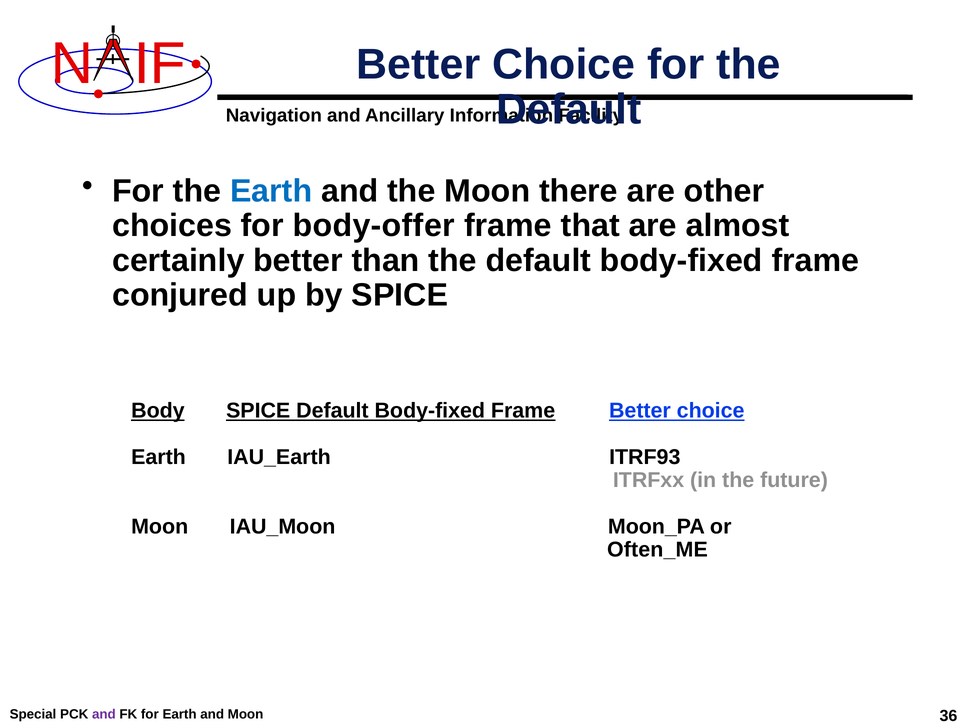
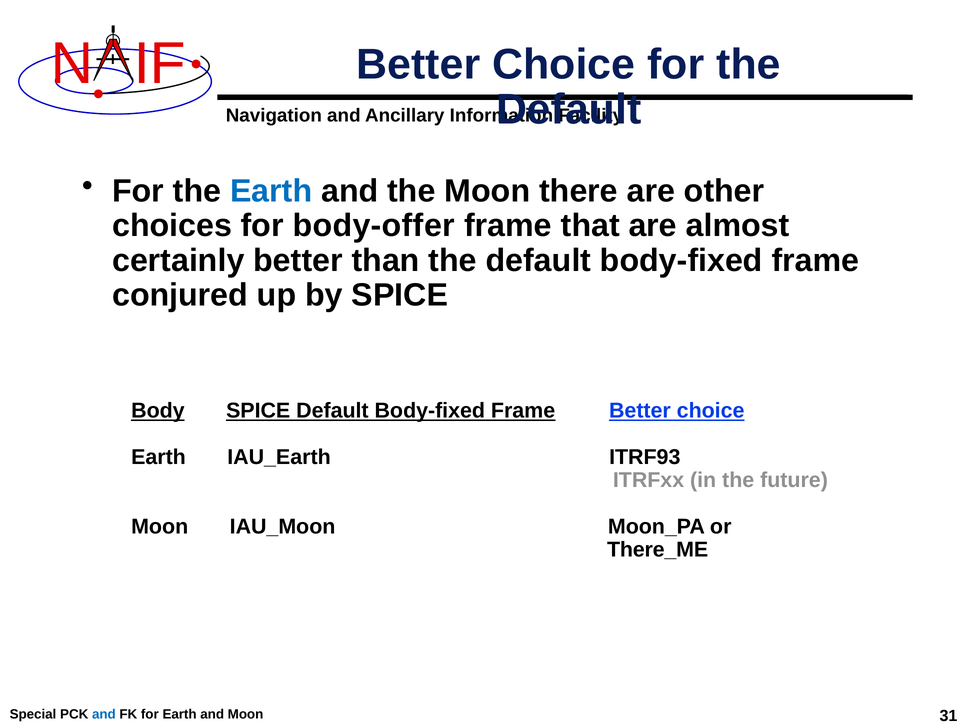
Often_ME: Often_ME -> There_ME
and at (104, 714) colour: purple -> blue
36: 36 -> 31
